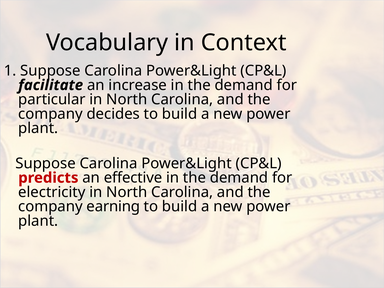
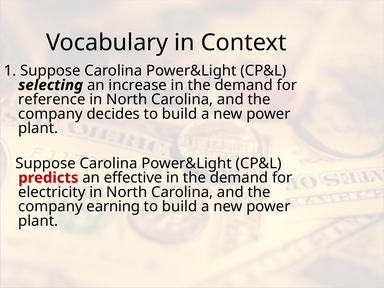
facilitate: facilitate -> selecting
particular: particular -> reference
